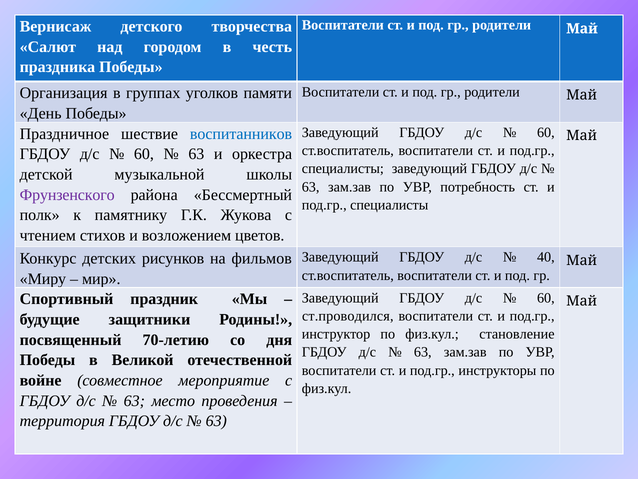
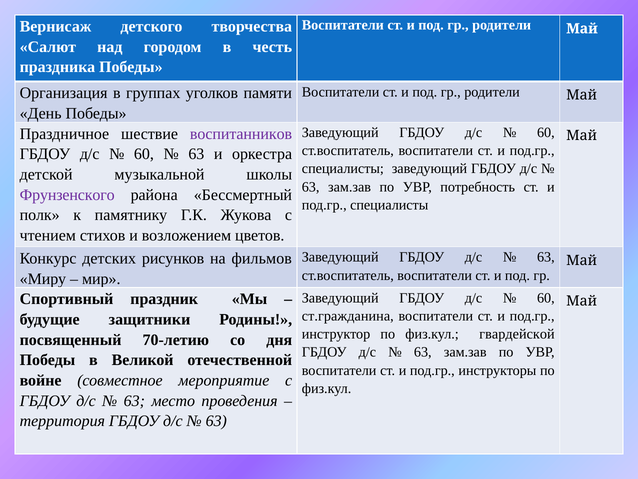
воспитанников colour: blue -> purple
40 at (546, 257): 40 -> 63
ст.проводился: ст.проводился -> ст.гражданина
становление: становление -> гвардейской
